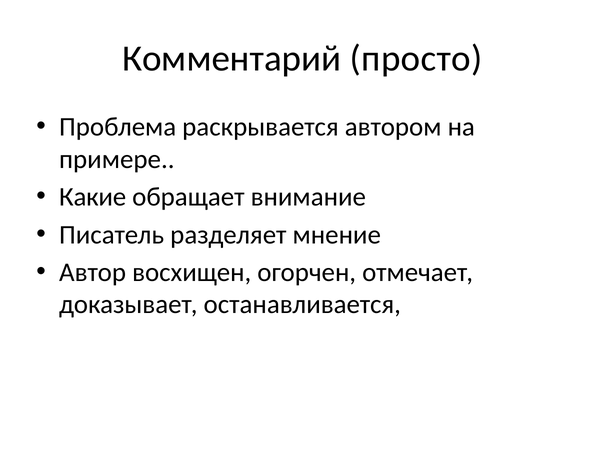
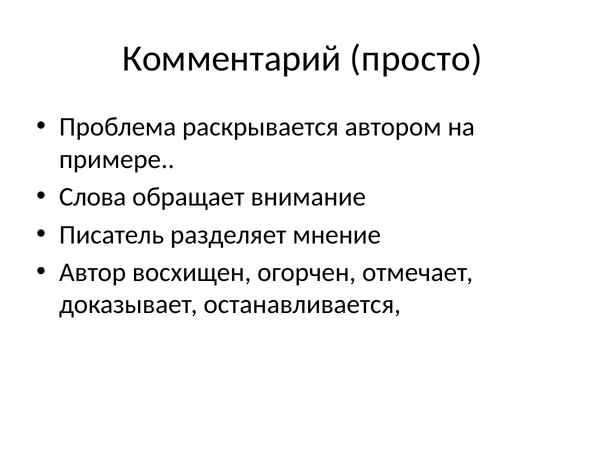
Какие: Какие -> Слова
